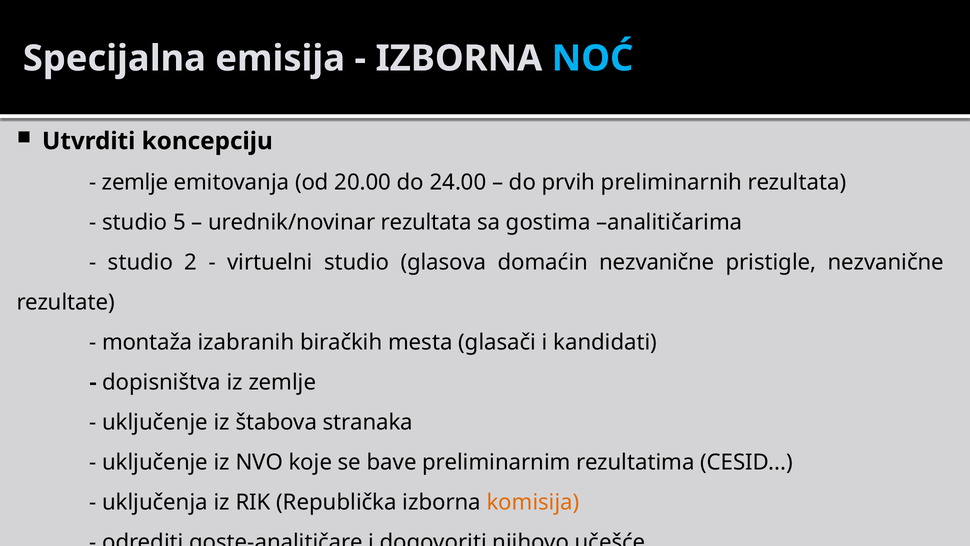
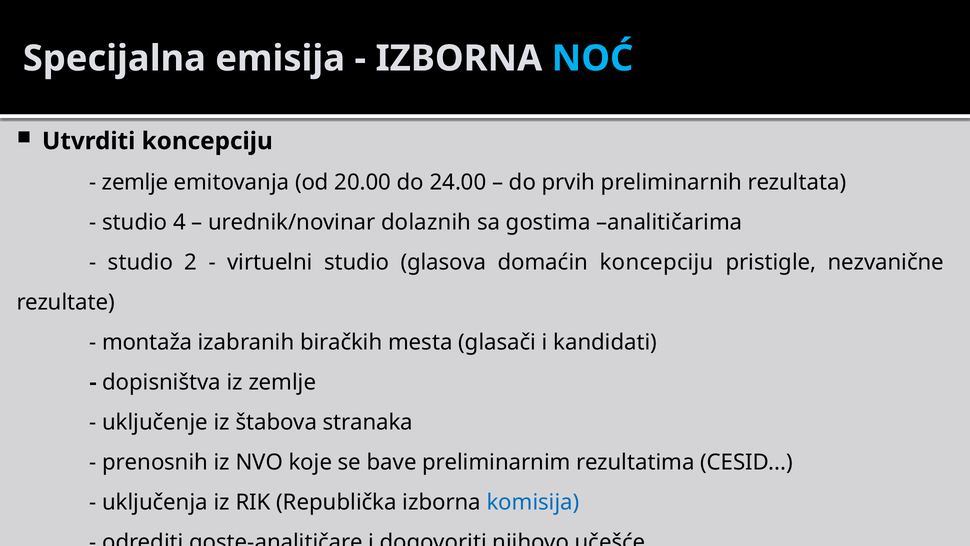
5: 5 -> 4
urednik/novinar rezultata: rezultata -> dolaznih
domaćin nezvanične: nezvanične -> koncepciju
uključenje at (155, 462): uključenje -> prenosnih
komisija colour: orange -> blue
